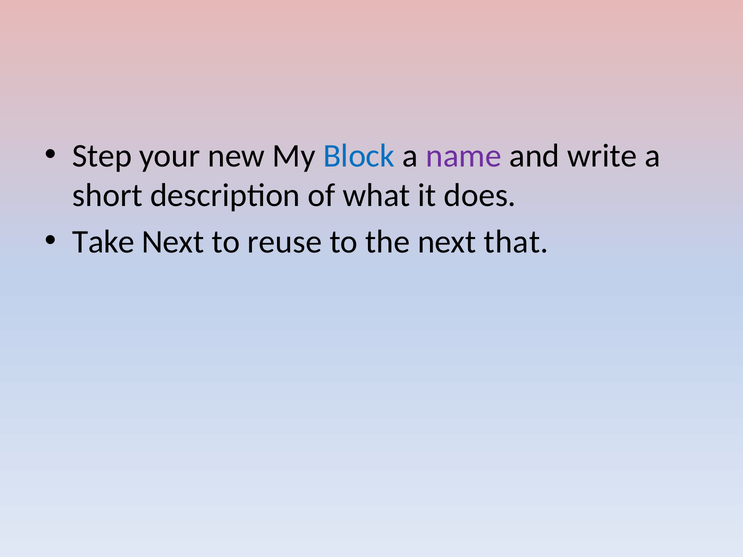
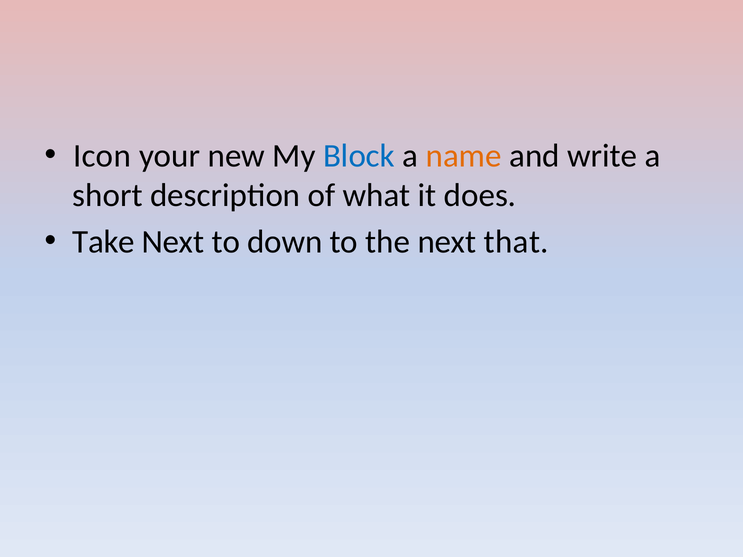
Step: Step -> Icon
name colour: purple -> orange
reuse: reuse -> down
